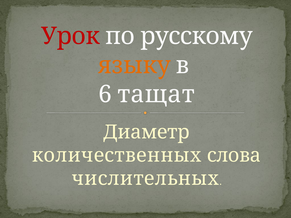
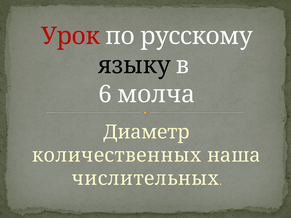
языку colour: orange -> black
тащат: тащат -> молча
слова: слова -> наша
